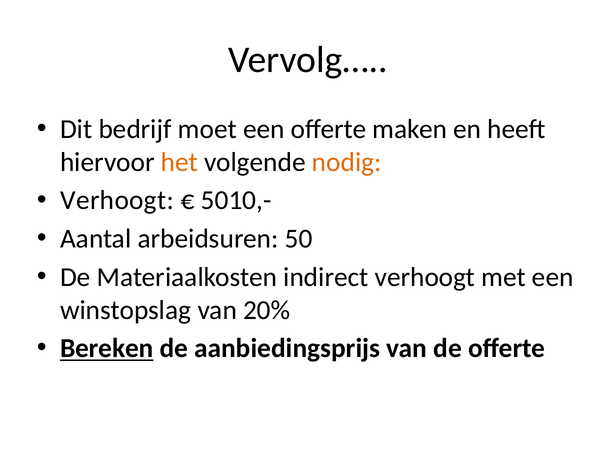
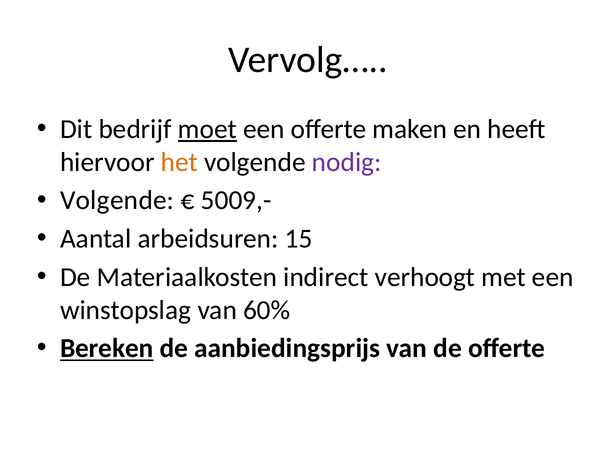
moet underline: none -> present
nodig colour: orange -> purple
Verhoogt at (117, 200): Verhoogt -> Volgende
5010,-: 5010,- -> 5009,-
50: 50 -> 15
20%: 20% -> 60%
